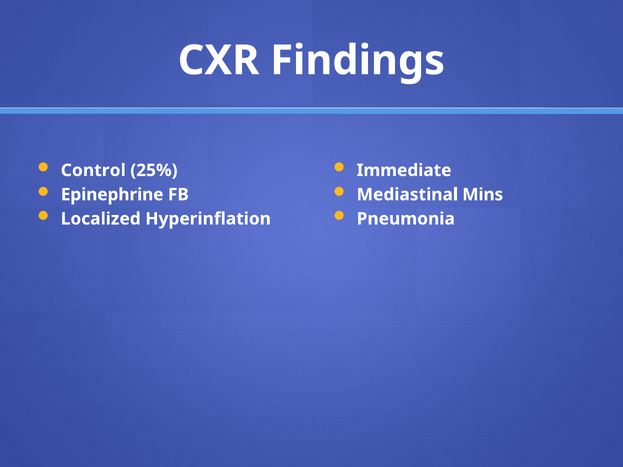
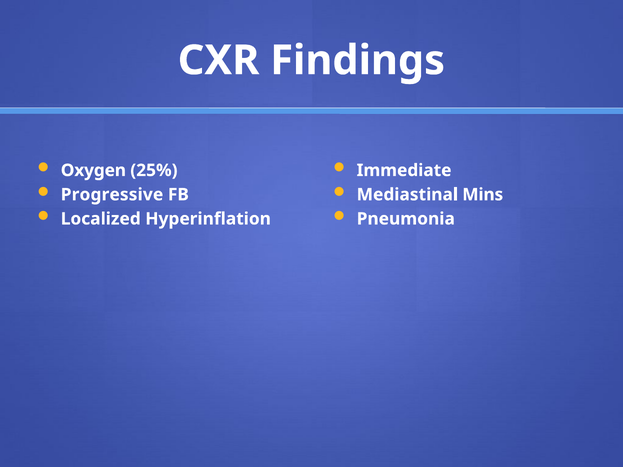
Control: Control -> Oxygen
Epinephrine: Epinephrine -> Progressive
